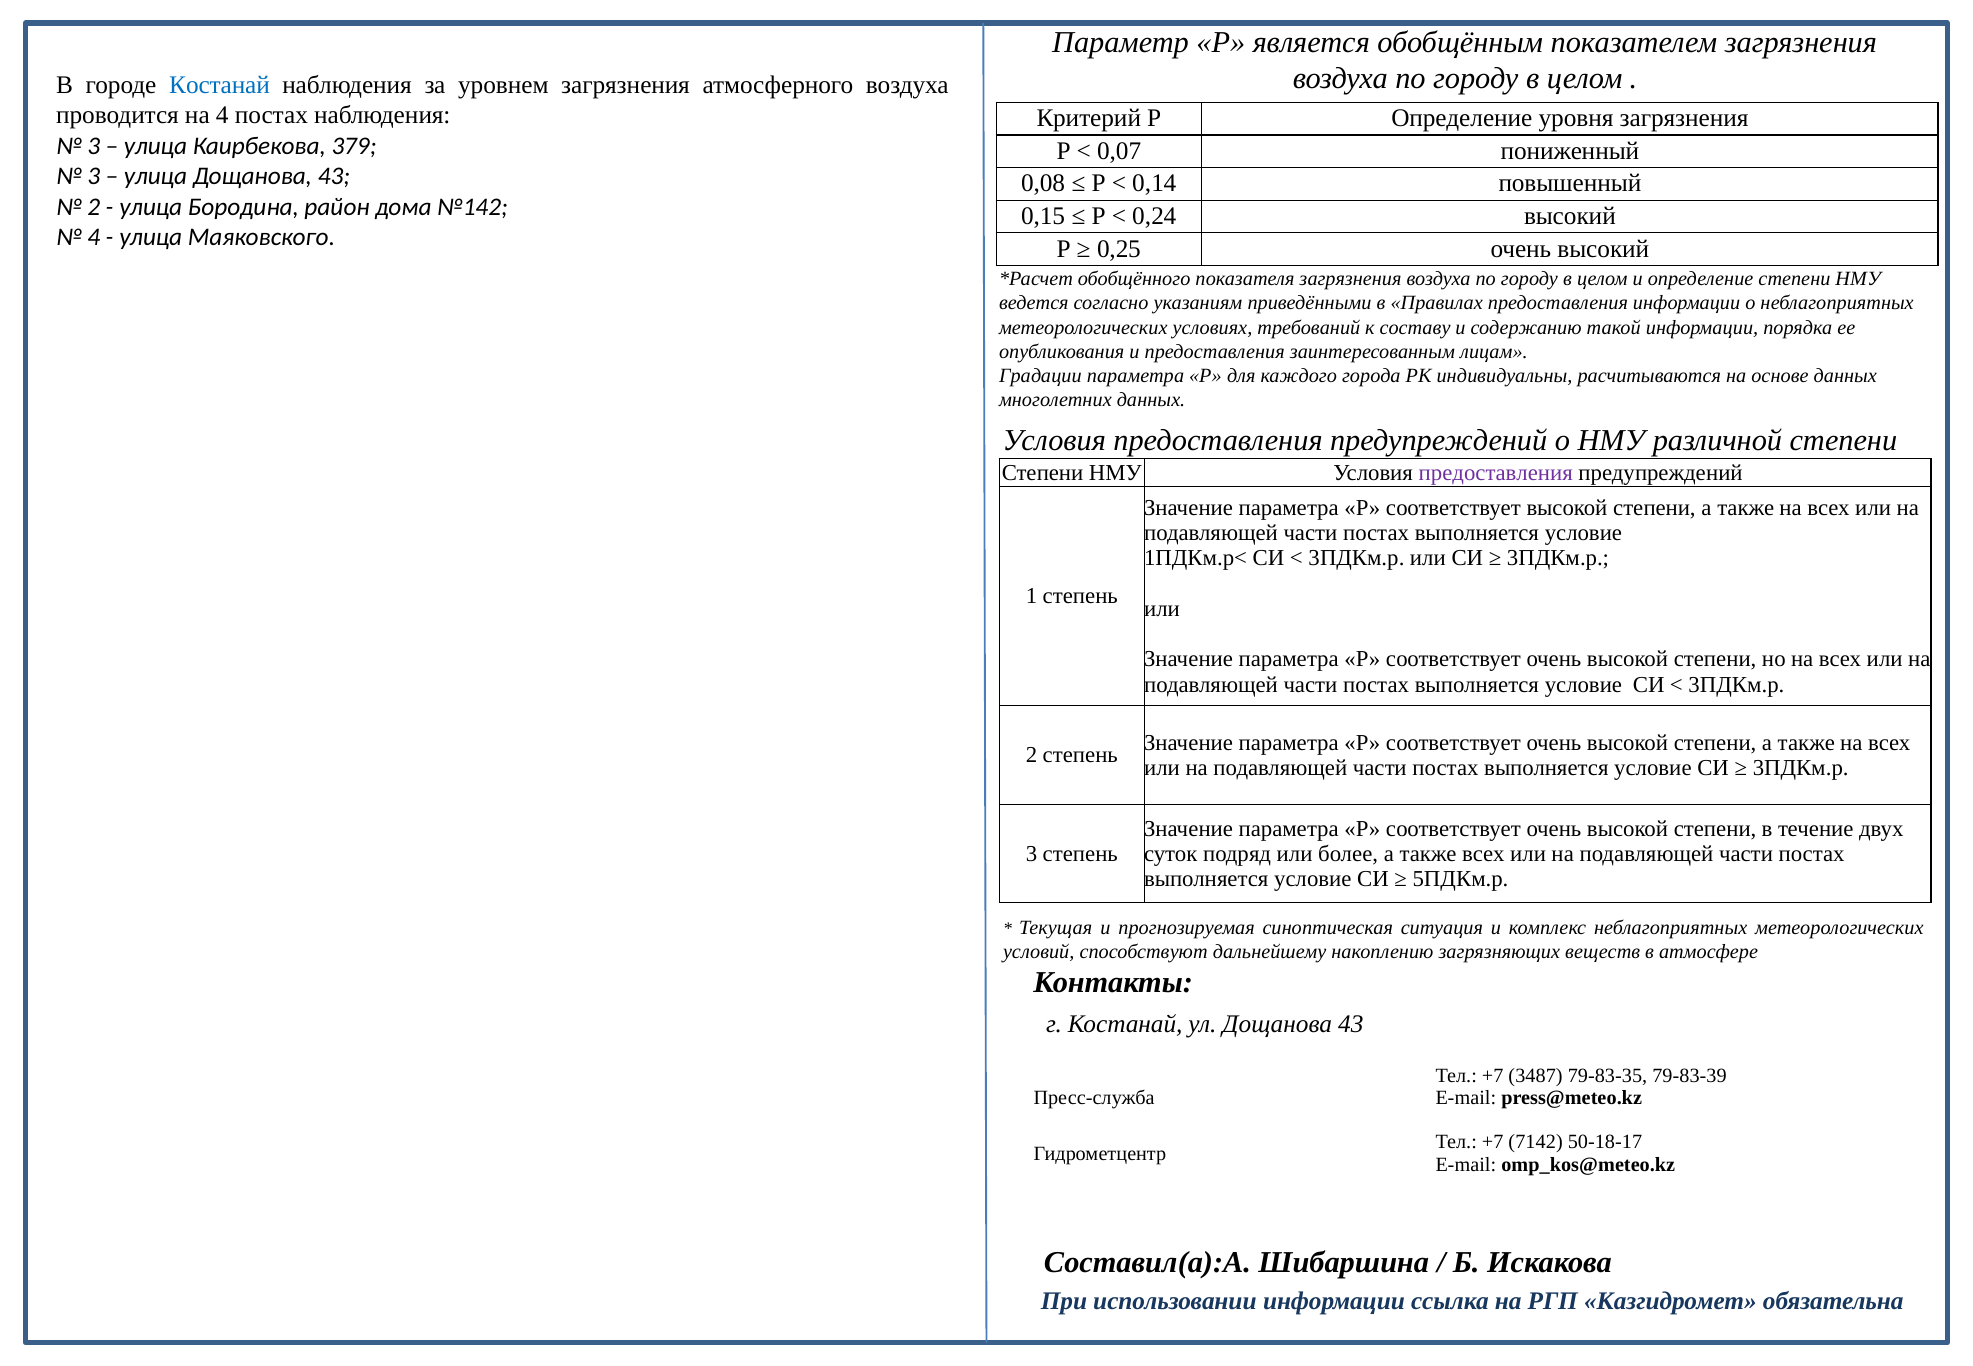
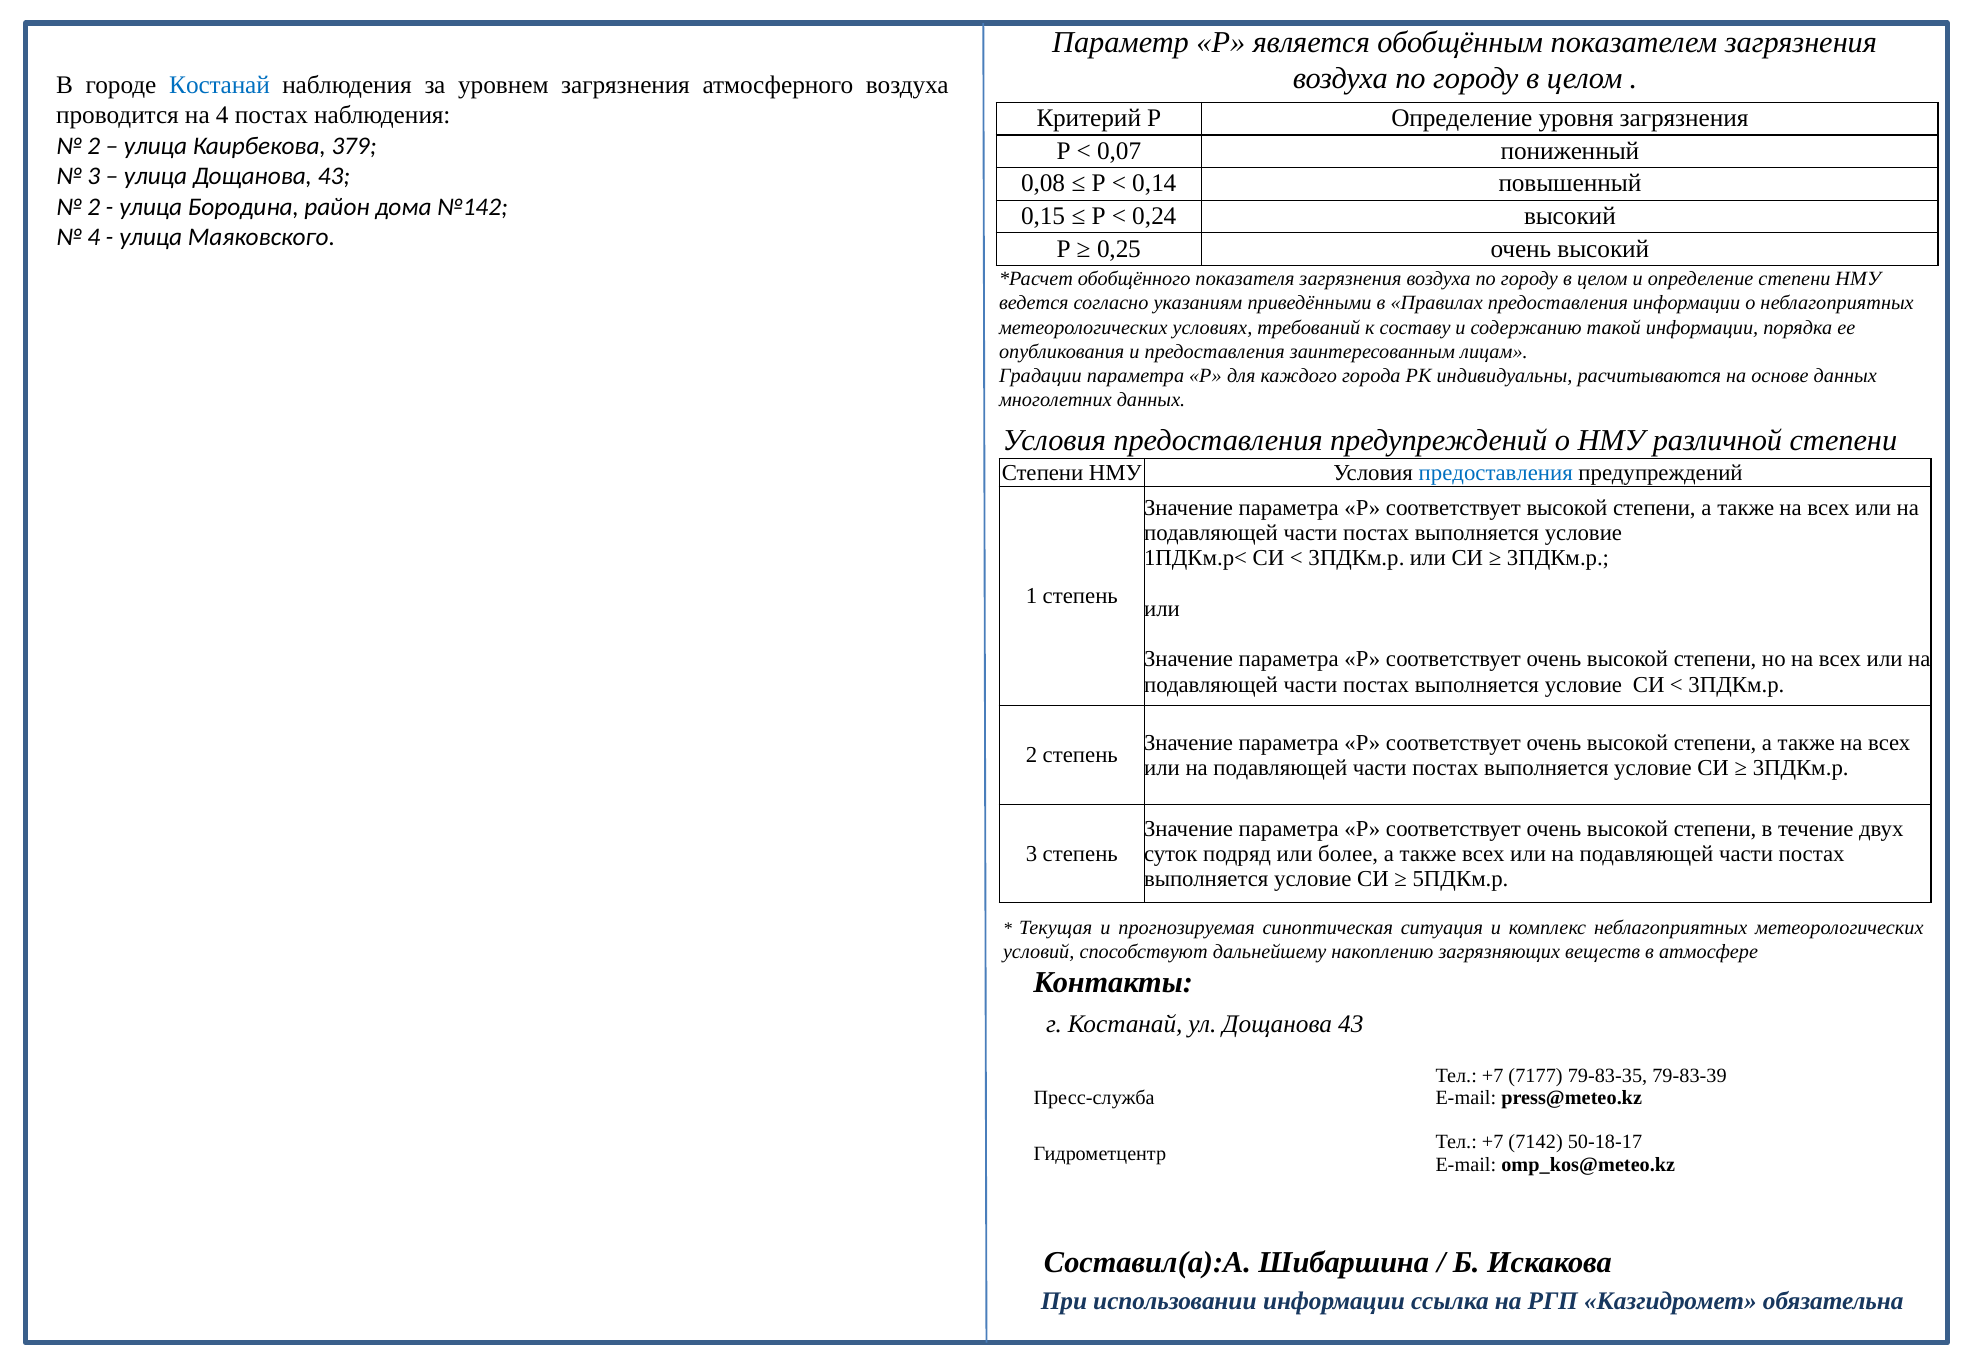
3 at (94, 146): 3 -> 2
предоставления at (1496, 473) colour: purple -> blue
3487: 3487 -> 7177
